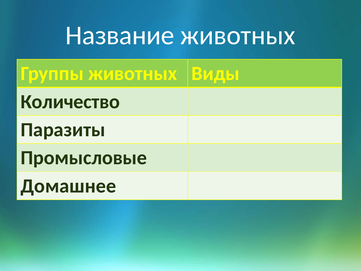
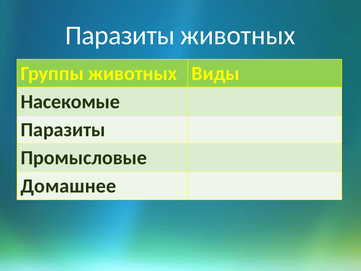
Название at (120, 35): Название -> Паразиты
Количество: Количество -> Насекомые
